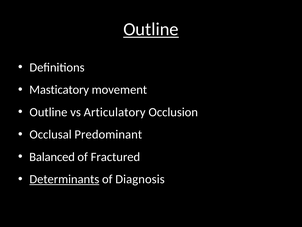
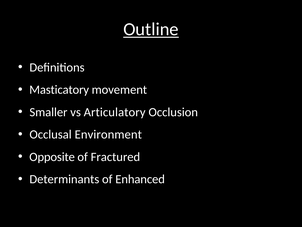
Outline at (48, 112): Outline -> Smaller
Predominant: Predominant -> Environment
Balanced: Balanced -> Opposite
Determinants underline: present -> none
Diagnosis: Diagnosis -> Enhanced
